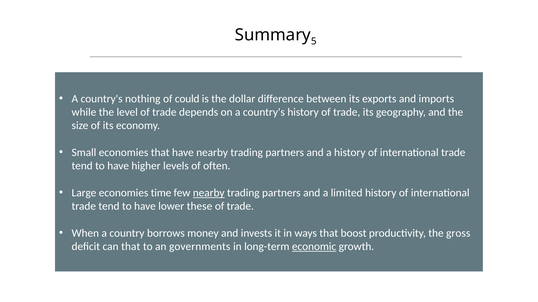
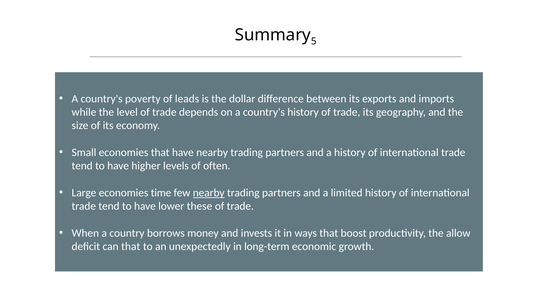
nothing: nothing -> poverty
could: could -> leads
gross: gross -> allow
governments: governments -> unexpectedly
economic underline: present -> none
